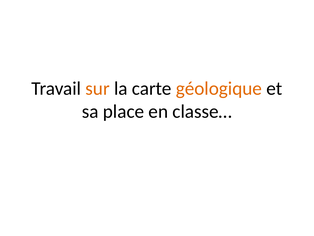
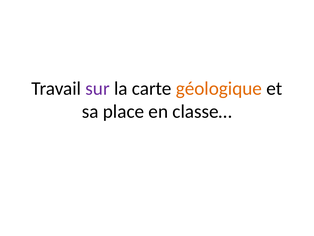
sur colour: orange -> purple
